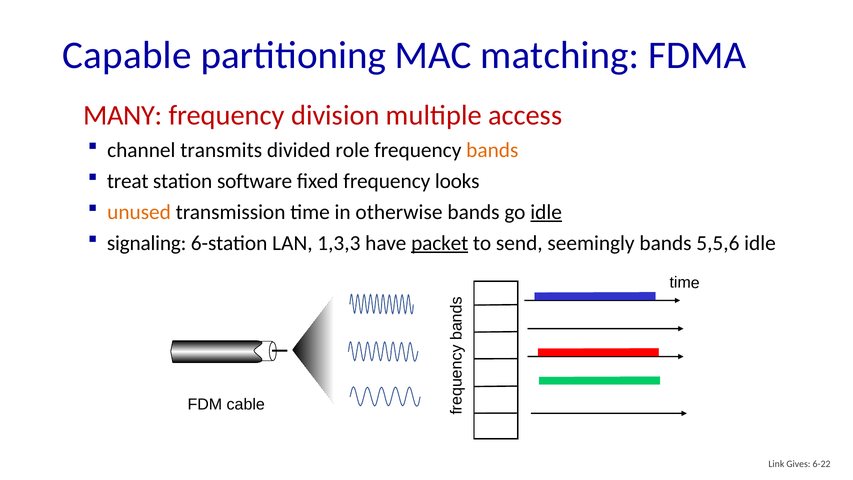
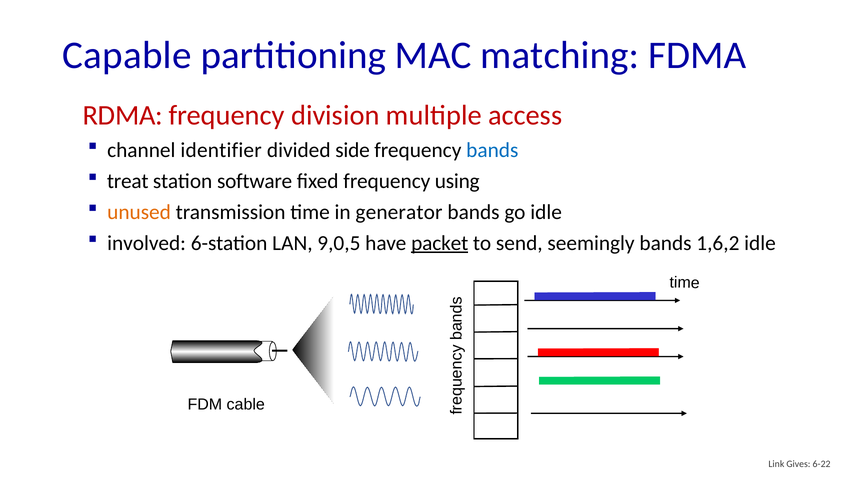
MANY: MANY -> RDMA
transmits: transmits -> identifier
role: role -> side
bands at (492, 150) colour: orange -> blue
looks: looks -> using
otherwise: otherwise -> generator
idle at (546, 212) underline: present -> none
signaling: signaling -> involved
1,3,3: 1,3,3 -> 9,0,5
5,5,6: 5,5,6 -> 1,6,2
